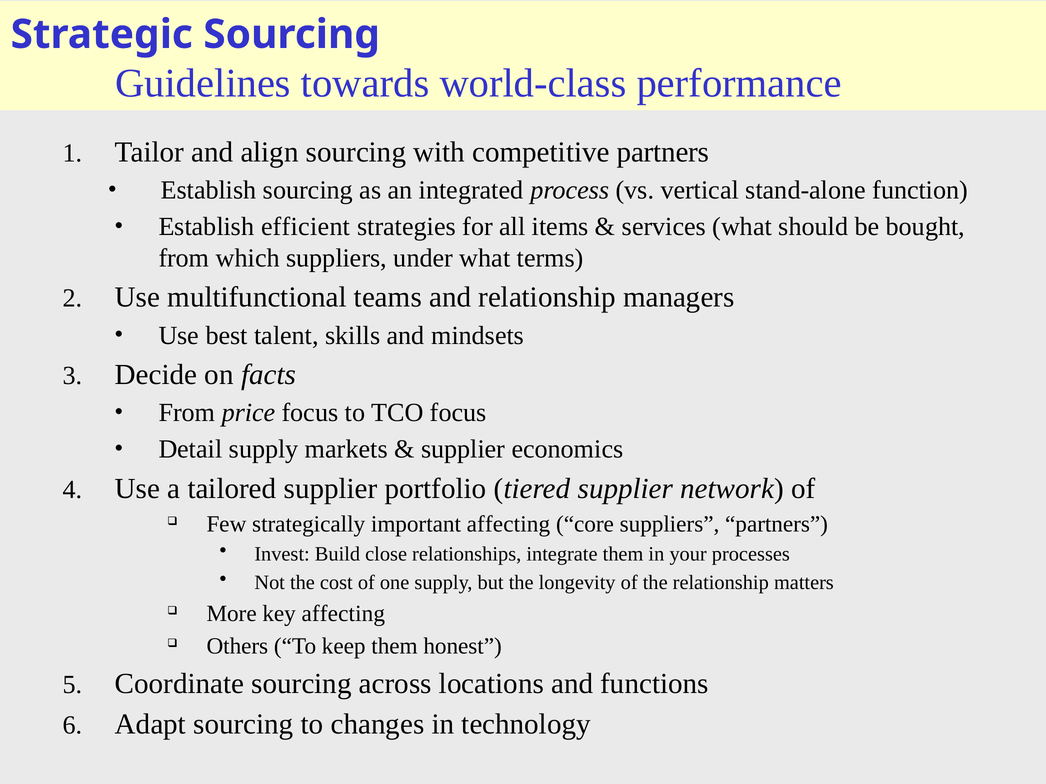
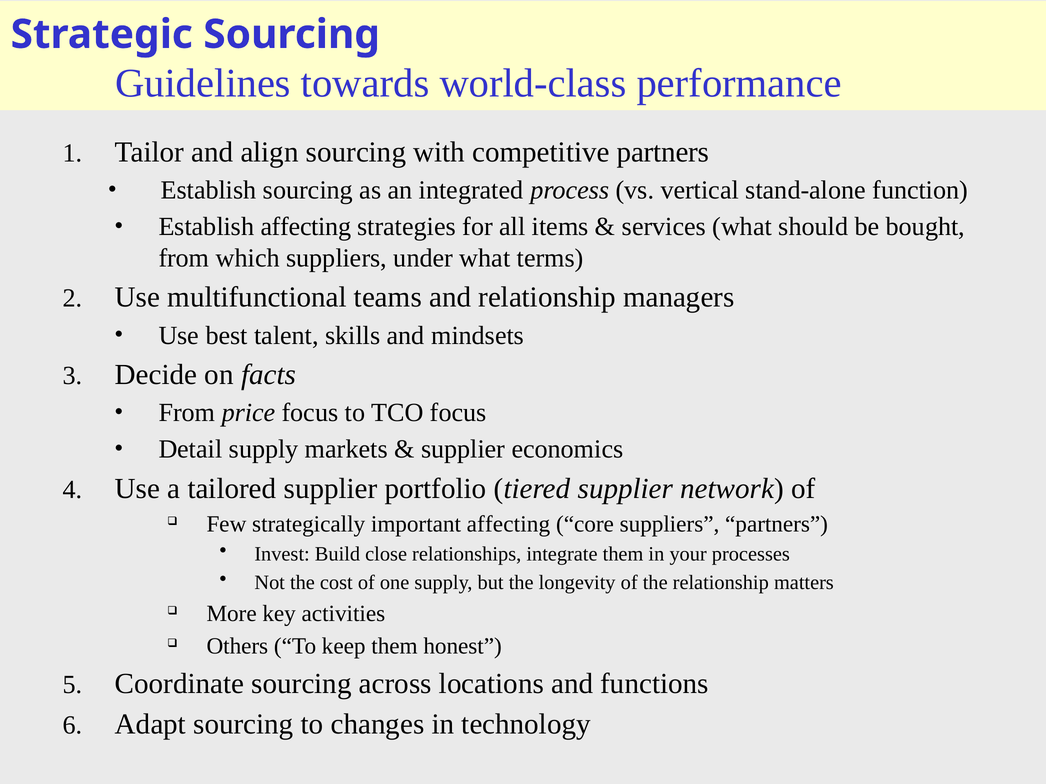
Establish efficient: efficient -> affecting
key affecting: affecting -> activities
